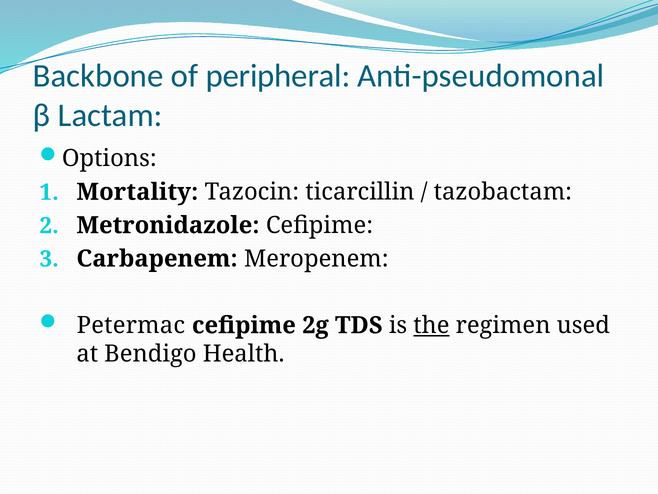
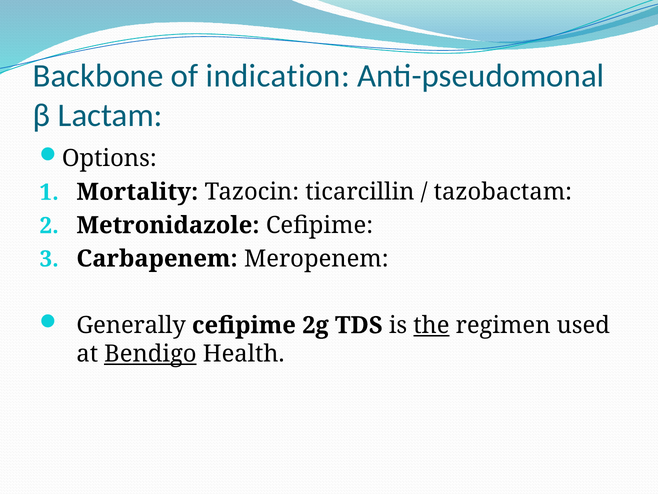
peripheral: peripheral -> indication
Petermac: Petermac -> Generally
Bendigo underline: none -> present
